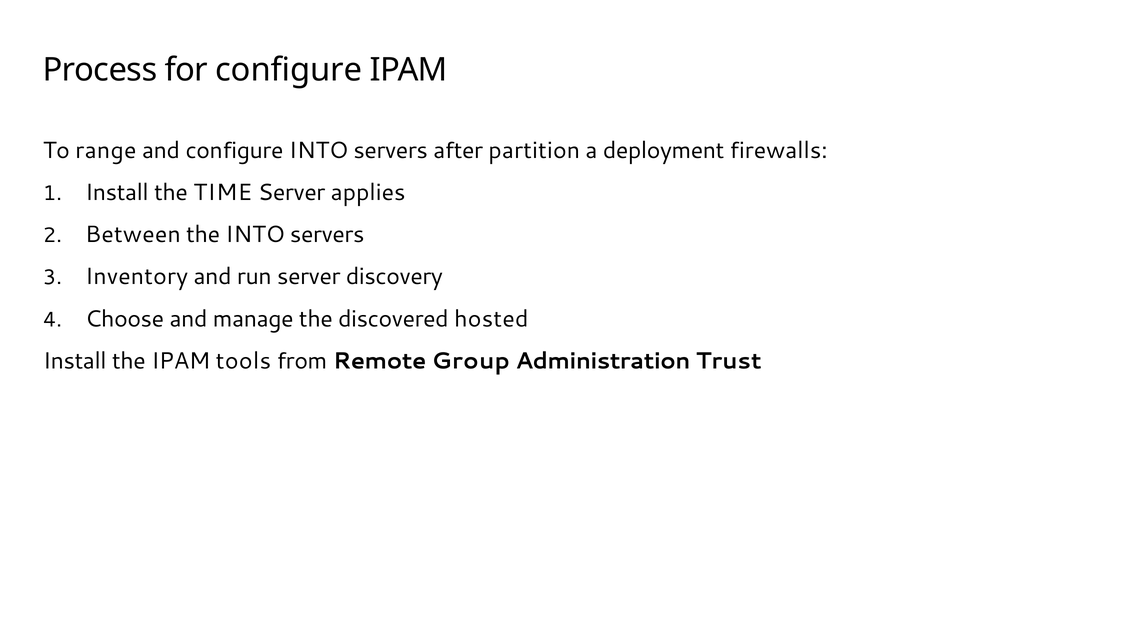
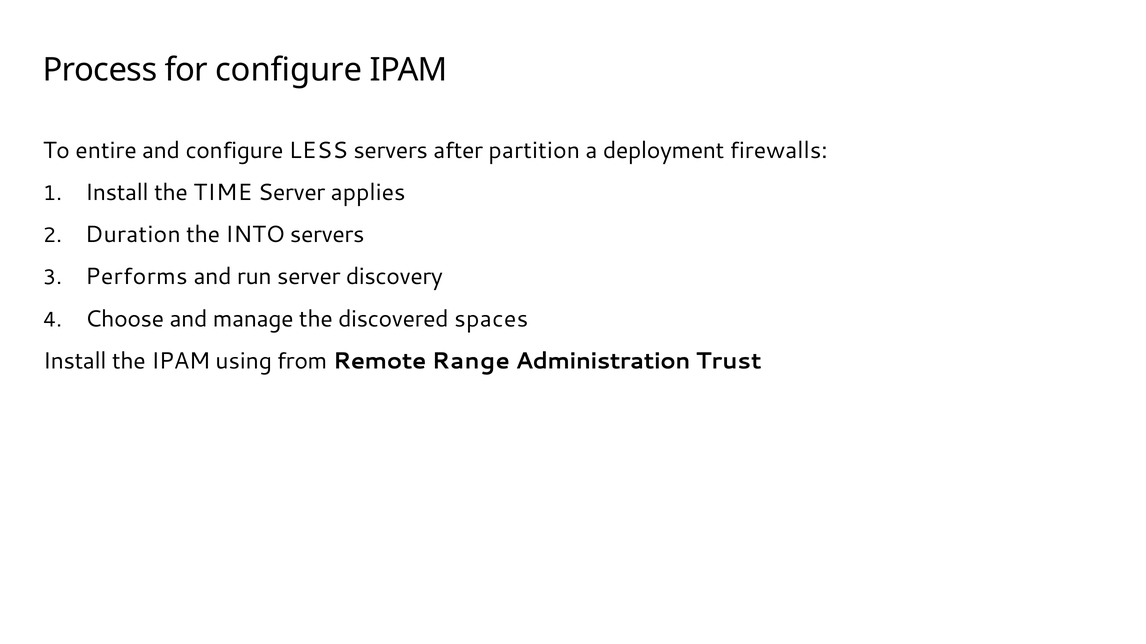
range: range -> entire
configure INTO: INTO -> LESS
Between: Between -> Duration
Inventory: Inventory -> Performs
hosted: hosted -> spaces
tools: tools -> using
Group: Group -> Range
